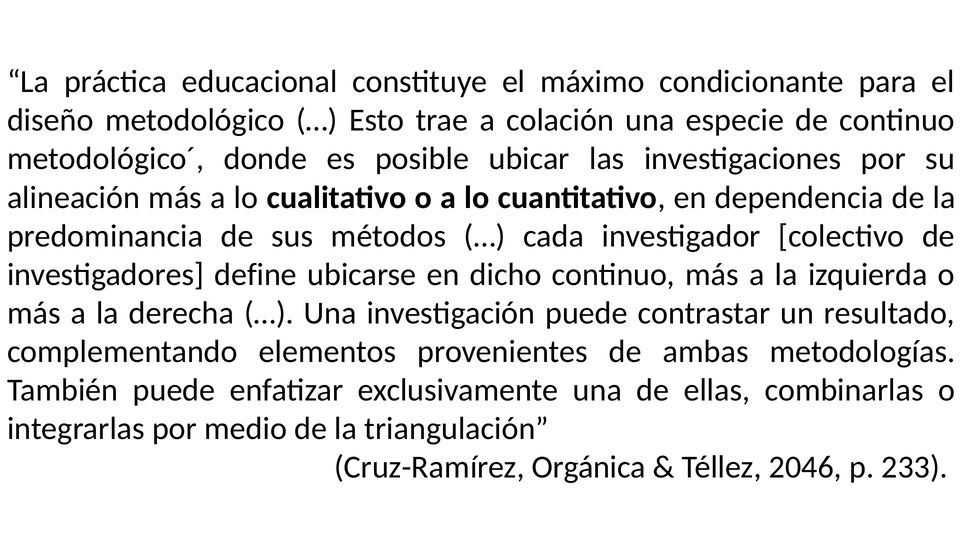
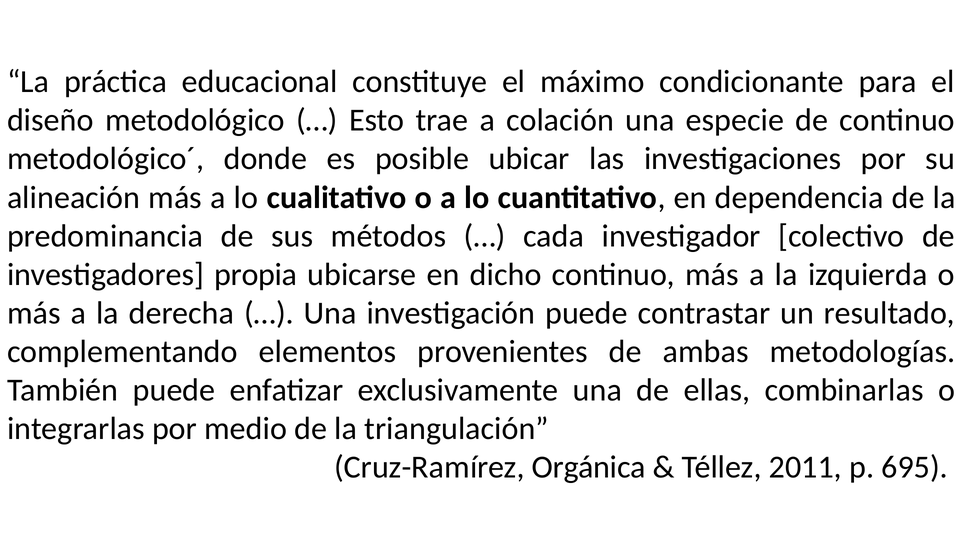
define: define -> propia
2046: 2046 -> 2011
233: 233 -> 695
